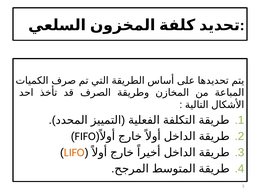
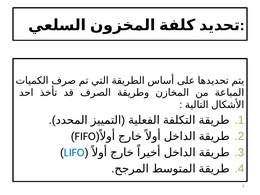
LIFO colour: orange -> blue
